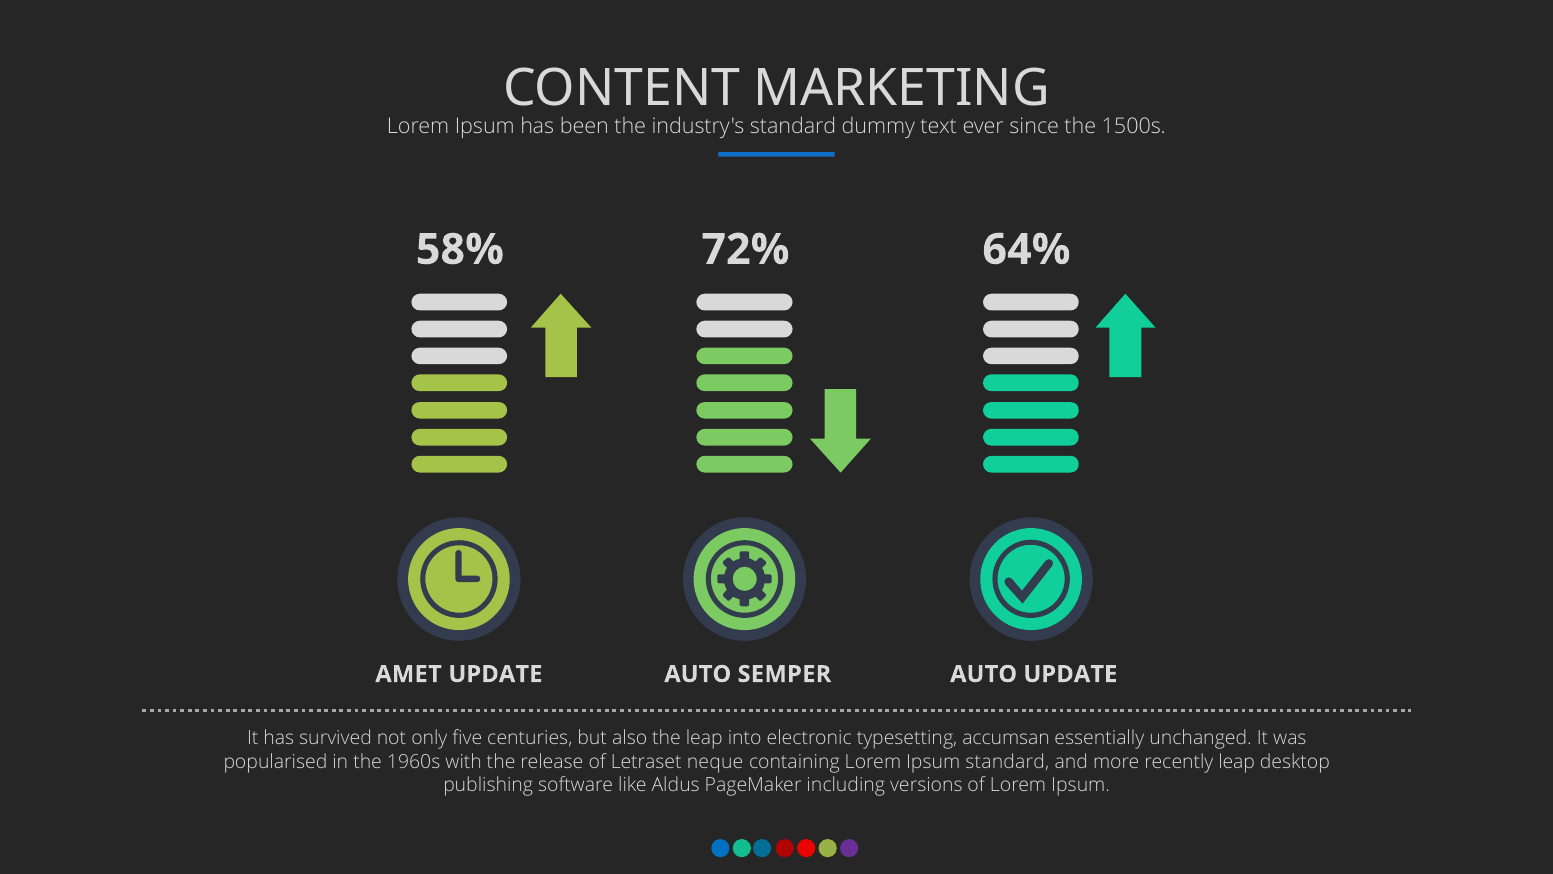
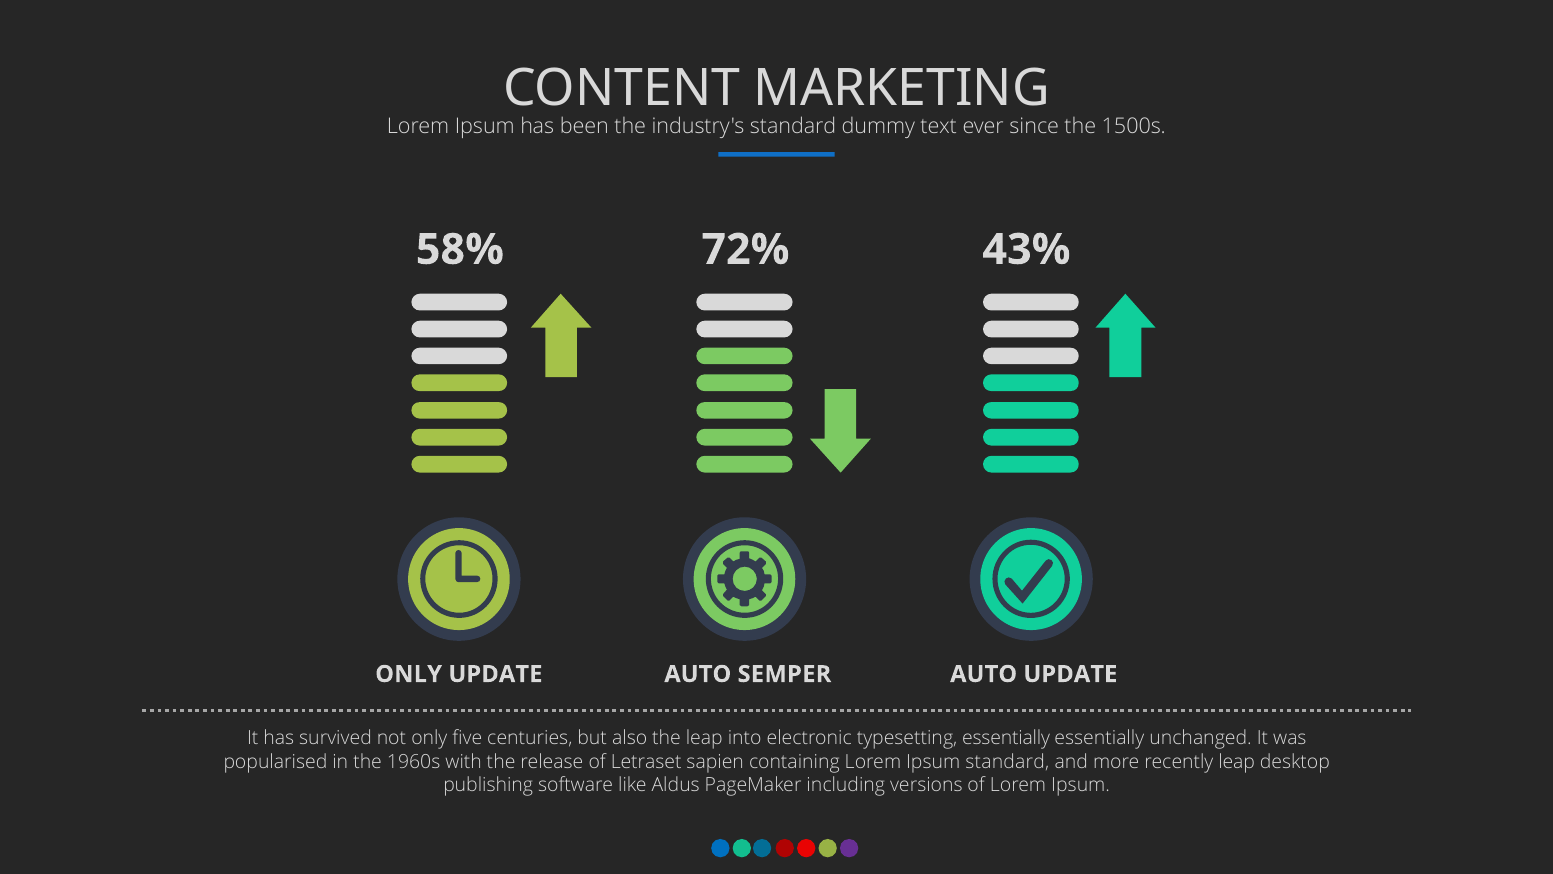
64%: 64% -> 43%
AMET at (409, 674): AMET -> ONLY
typesetting accumsan: accumsan -> essentially
neque: neque -> sapien
